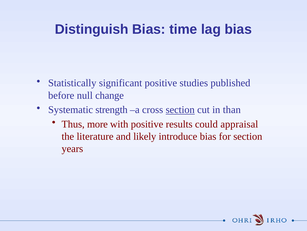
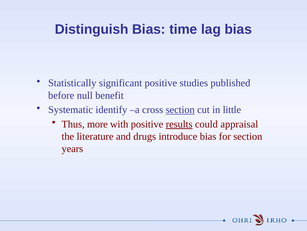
change: change -> benefit
strength: strength -> identify
than: than -> little
results underline: none -> present
likely: likely -> drugs
